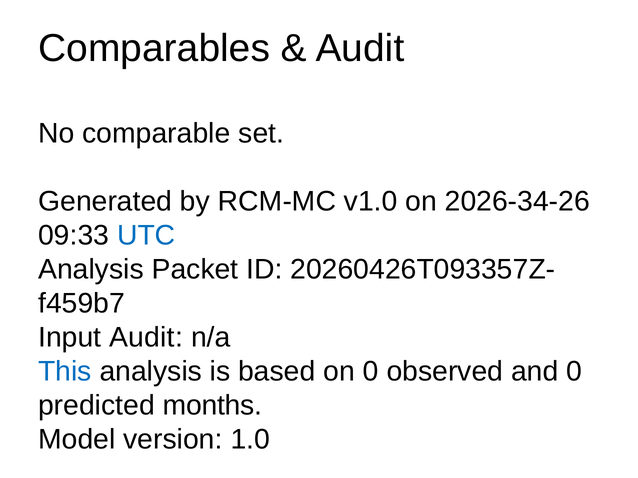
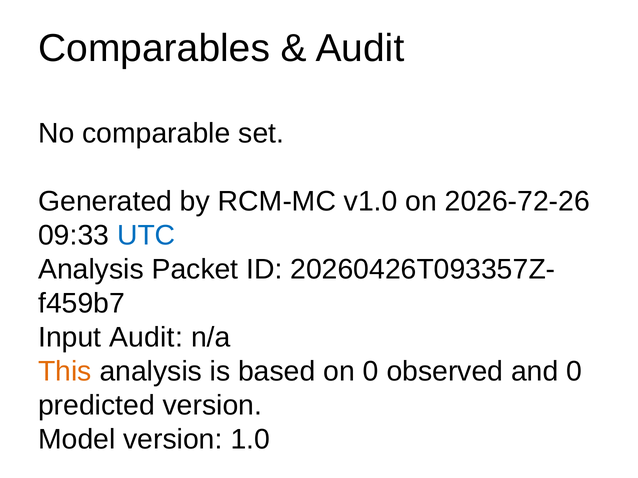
2026-34-26: 2026-34-26 -> 2026-72-26
This colour: blue -> orange
predicted months: months -> version
